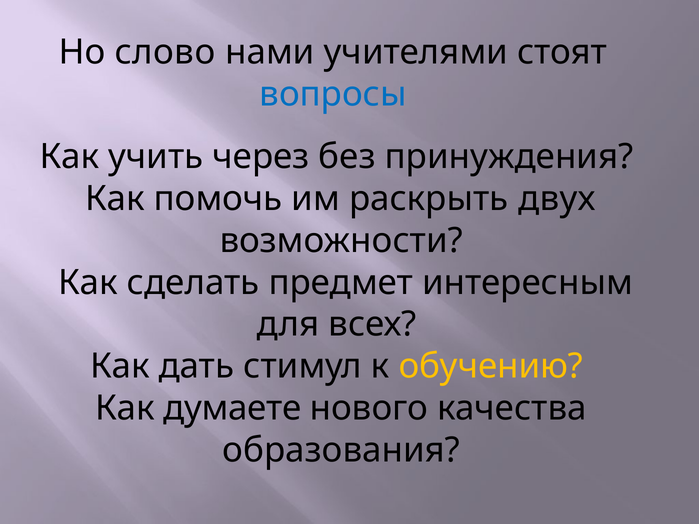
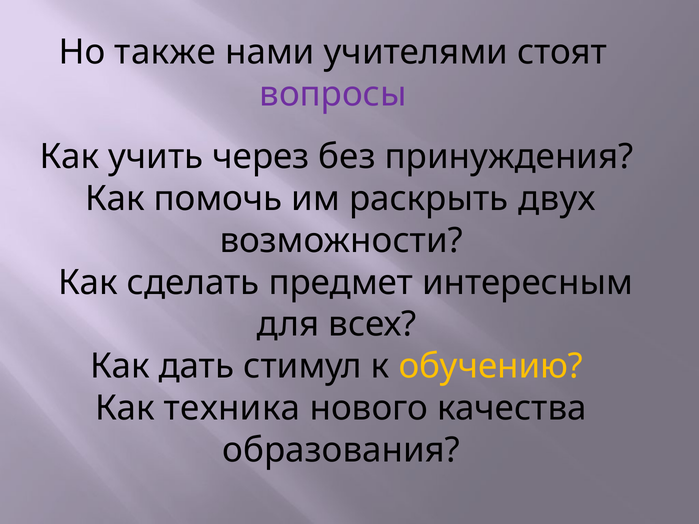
слово: слово -> также
вопросы colour: blue -> purple
думаете: думаете -> техника
